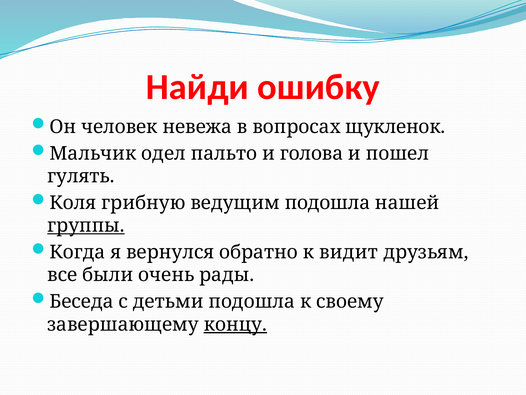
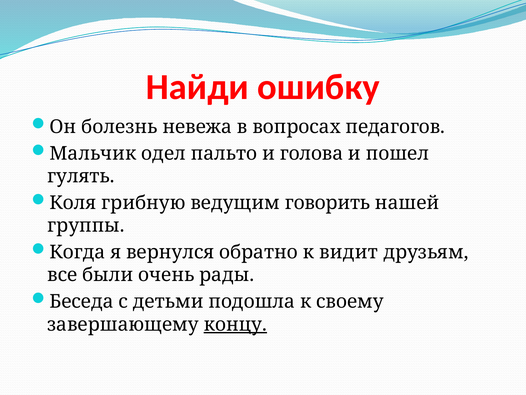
человек: человек -> болезнь
щукленок: щукленок -> педагогов
ведущим подошла: подошла -> говорить
группы underline: present -> none
